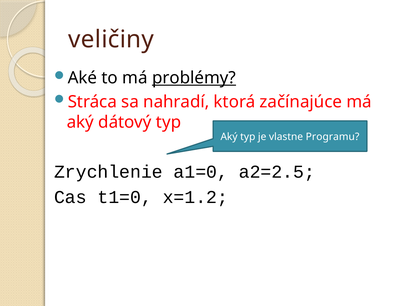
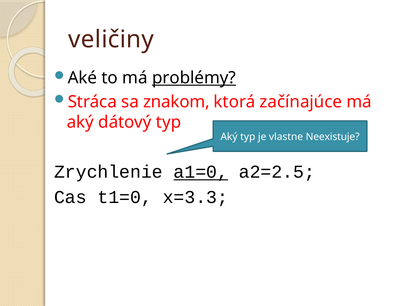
nahradí: nahradí -> znakom
Programu: Programu -> Neexistuje
a1=0 underline: none -> present
x=1.2: x=1.2 -> x=3.3
